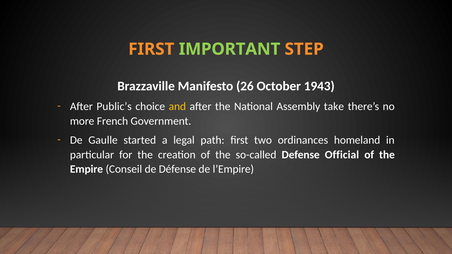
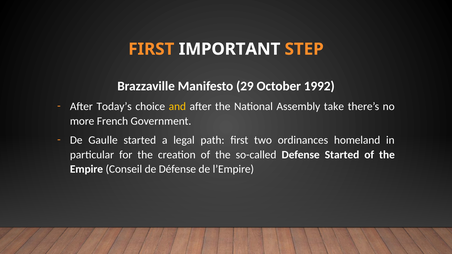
IMPORTANT colour: light green -> white
26: 26 -> 29
1943: 1943 -> 1992
Public’s: Public’s -> Today’s
Defense Official: Official -> Started
